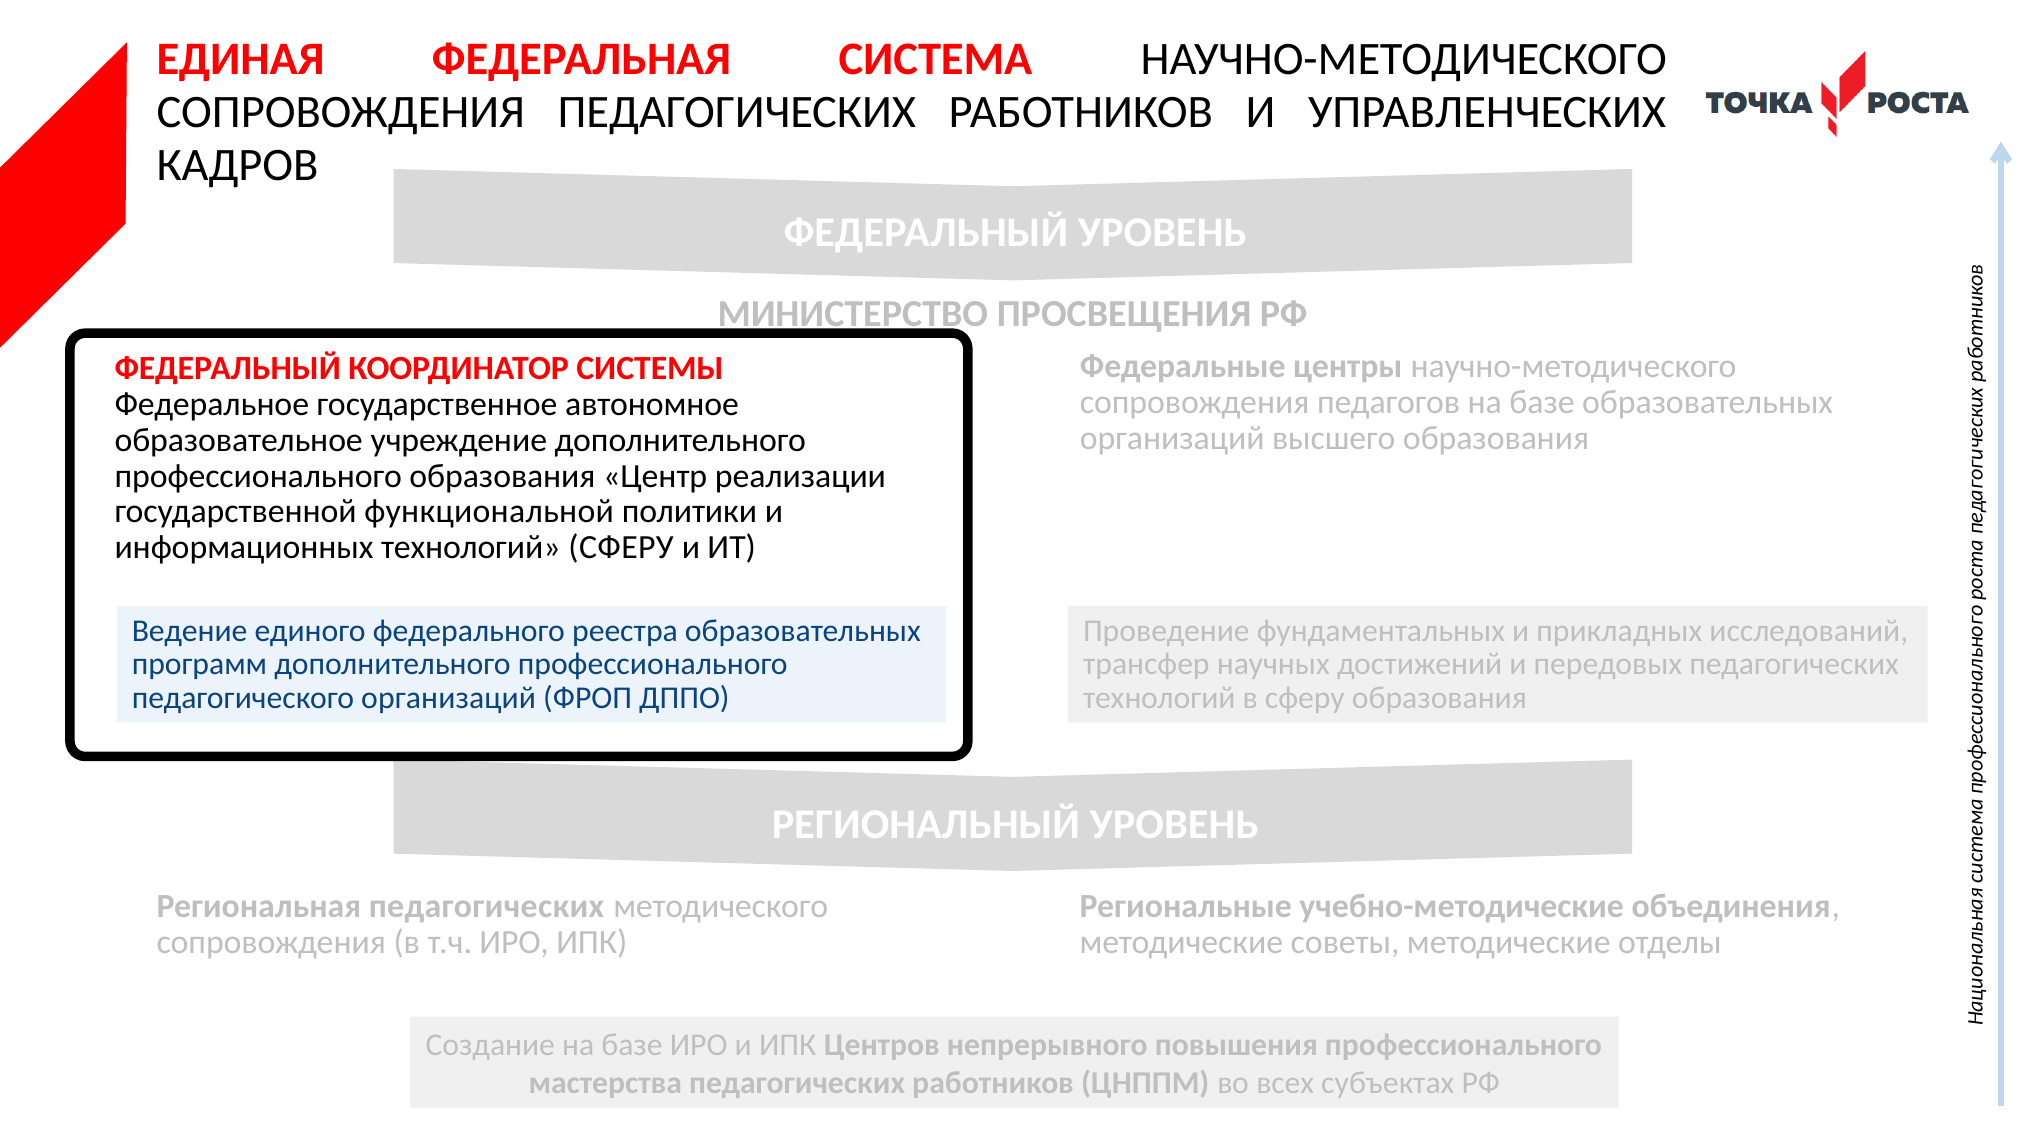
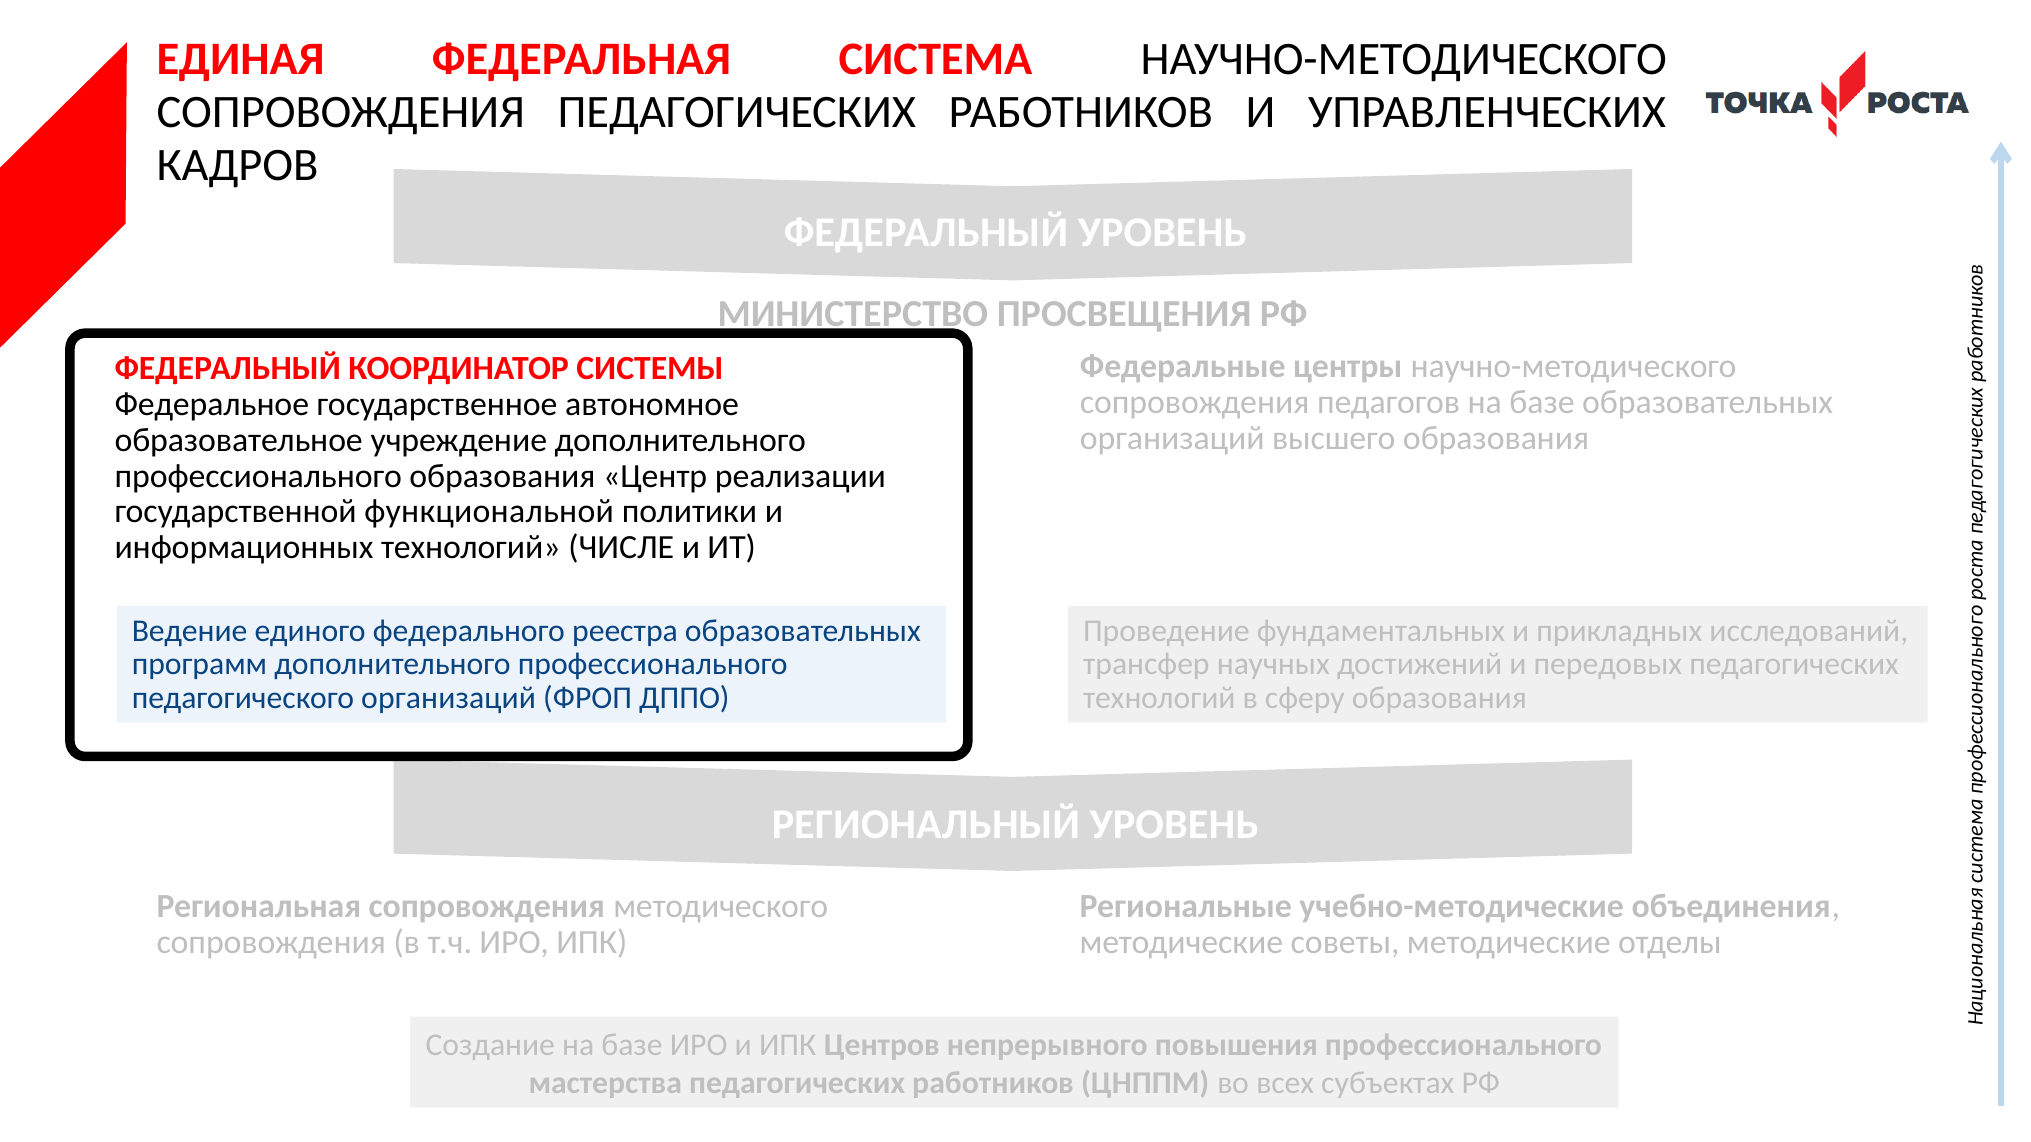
технологий СФЕРУ: СФЕРУ -> ЧИСЛЕ
Региональная педагогических: педагогических -> сопровождения
